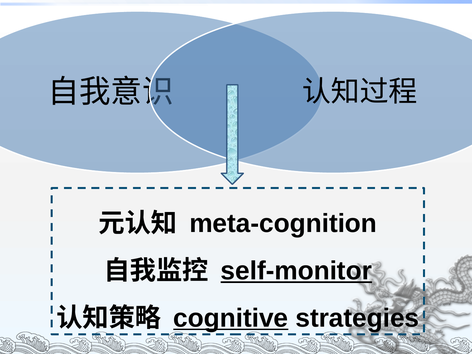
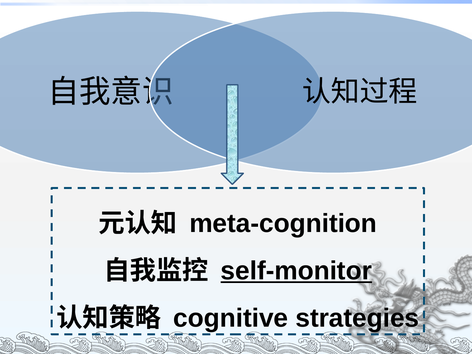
cognitive underline: present -> none
